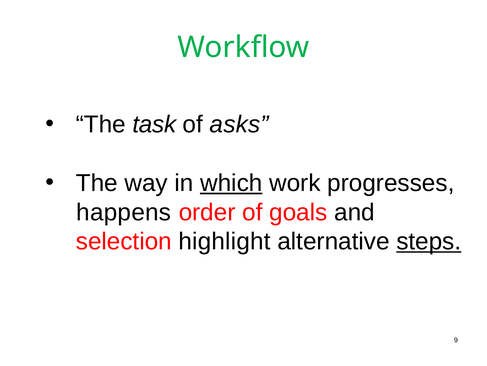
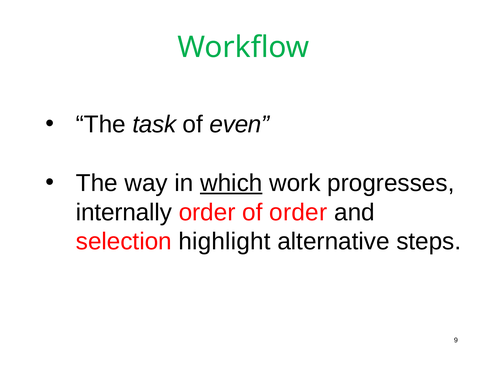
asks: asks -> even
happens: happens -> internally
of goals: goals -> order
steps underline: present -> none
